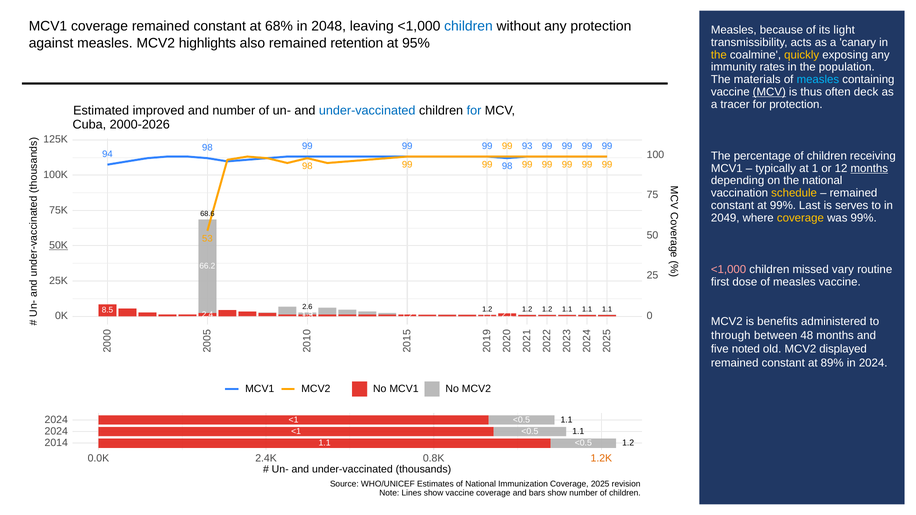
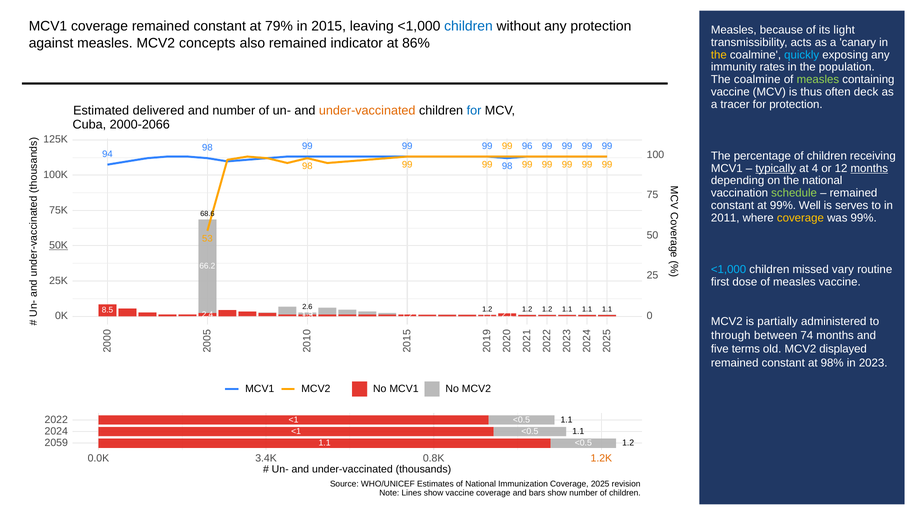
68%: 68% -> 79%
2048: 2048 -> 2015
highlights: highlights -> concepts
retention: retention -> indicator
95%: 95% -> 86%
quickly colour: yellow -> light blue
materials at (757, 80): materials -> coalmine
measles at (818, 80) colour: light blue -> light green
MCV at (769, 92) underline: present -> none
improved: improved -> delivered
under-vaccinated at (367, 111) colour: blue -> orange
2000-2026: 2000-2026 -> 2000-2066
93: 93 -> 96
typically underline: none -> present
at 1: 1 -> 4
schedule colour: yellow -> light green
Last: Last -> Well
2049: 2049 -> 2011
<1,000 at (729, 270) colour: pink -> light blue
benefits: benefits -> partially
48: 48 -> 74
noted: noted -> terms
89%: 89% -> 98%
in 2024: 2024 -> 2023
2024 at (56, 420): 2024 -> 2022
2014: 2014 -> 2059
2.4K: 2.4K -> 3.4K
